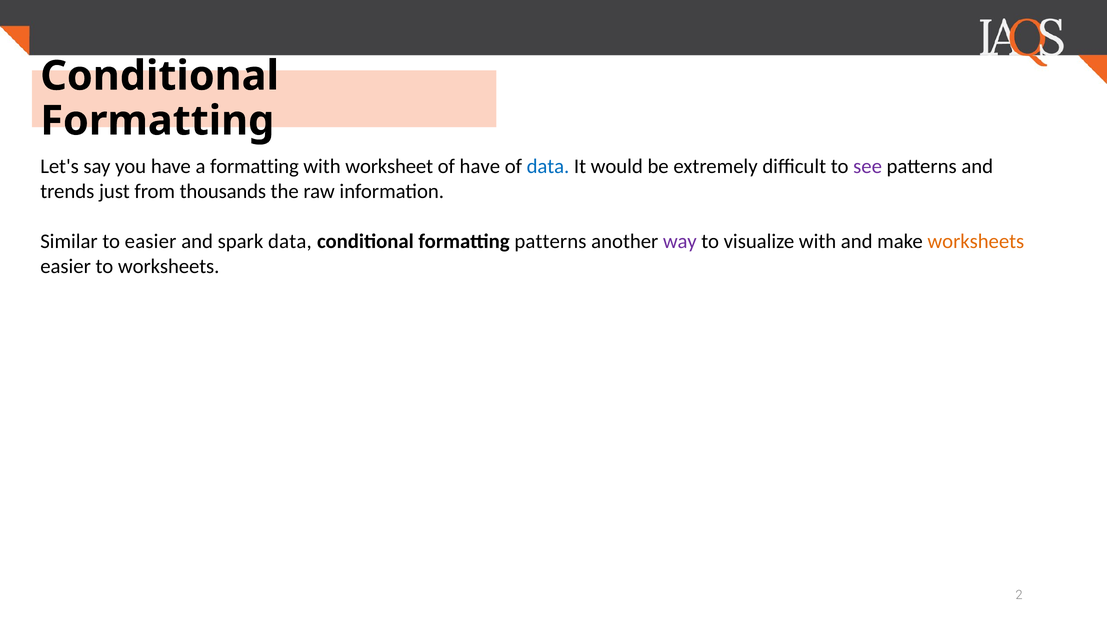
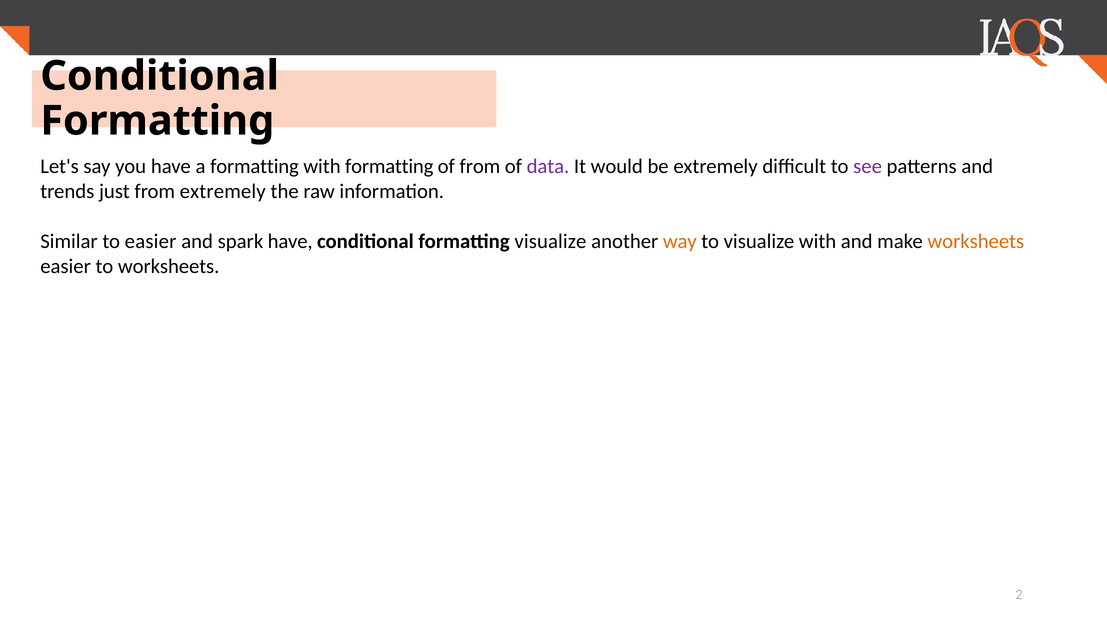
with worksheet: worksheet -> formatting
of have: have -> from
data at (548, 167) colour: blue -> purple
from thousands: thousands -> extremely
spark data: data -> have
formatting patterns: patterns -> visualize
way colour: purple -> orange
